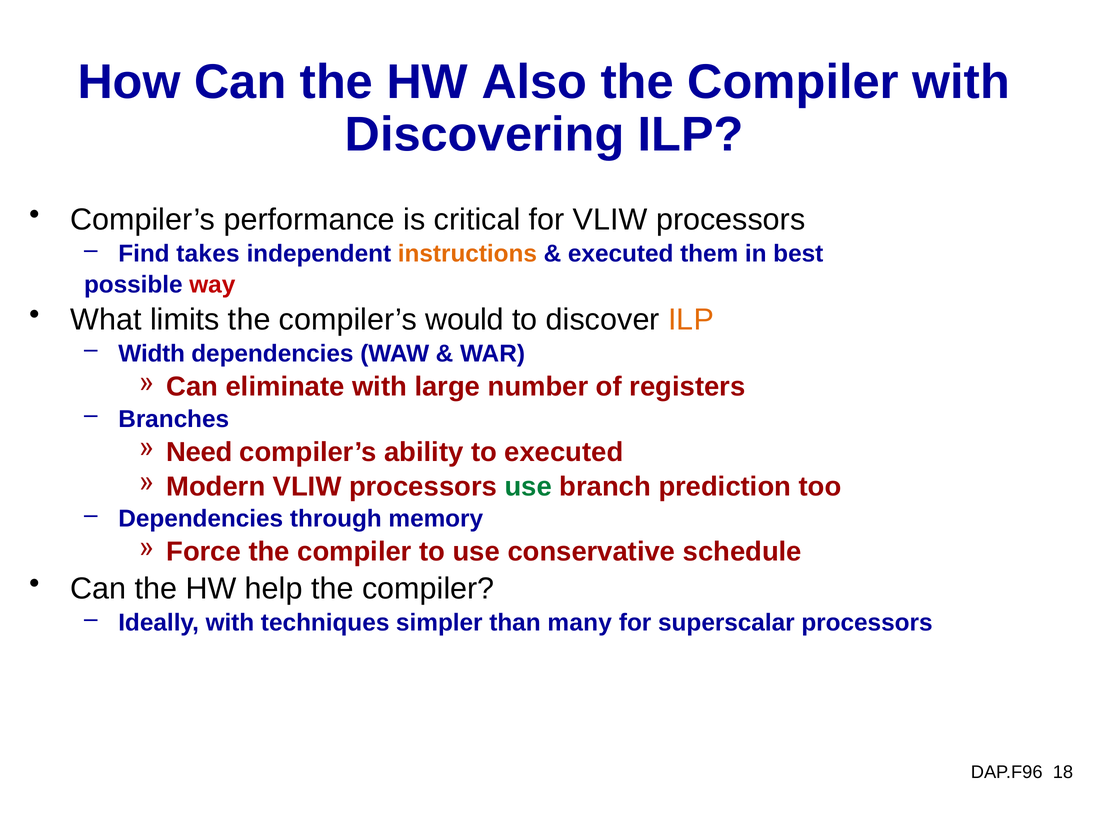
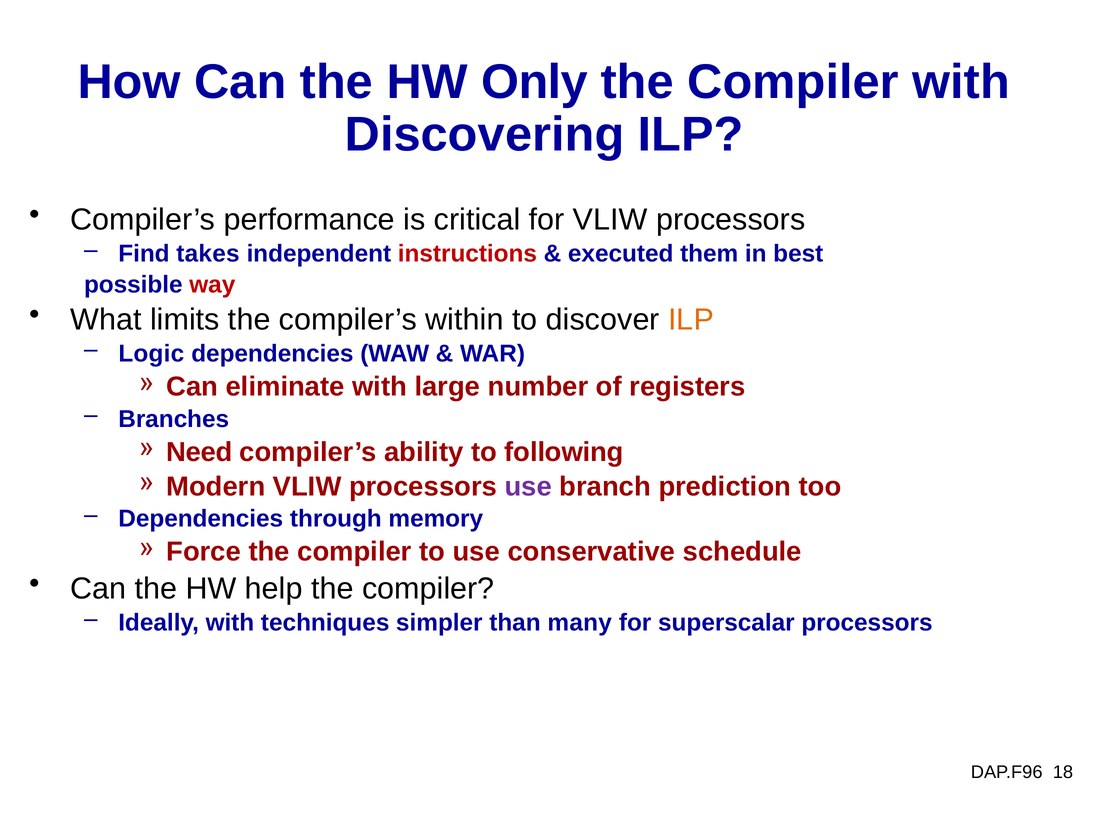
Also: Also -> Only
instructions colour: orange -> red
would: would -> within
Width: Width -> Logic
to executed: executed -> following
use at (528, 487) colour: green -> purple
